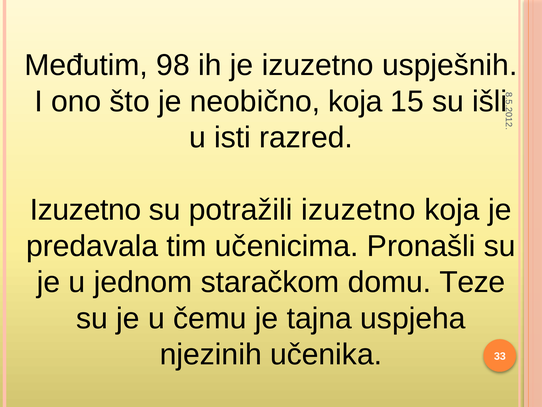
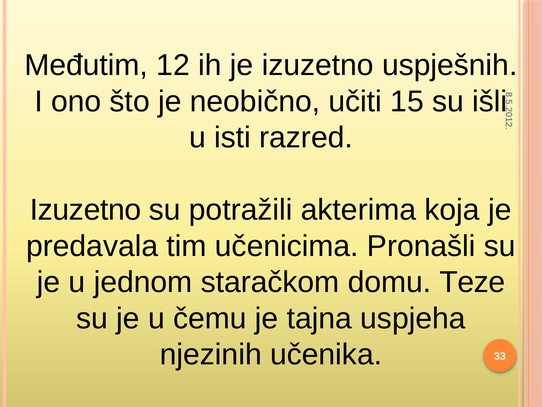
98: 98 -> 12
neobično koja: koja -> učiti
potražili izuzetno: izuzetno -> akterima
